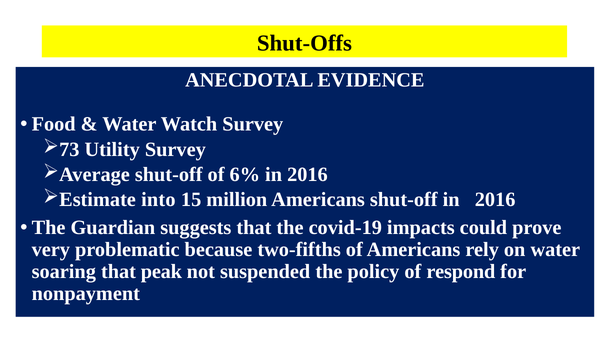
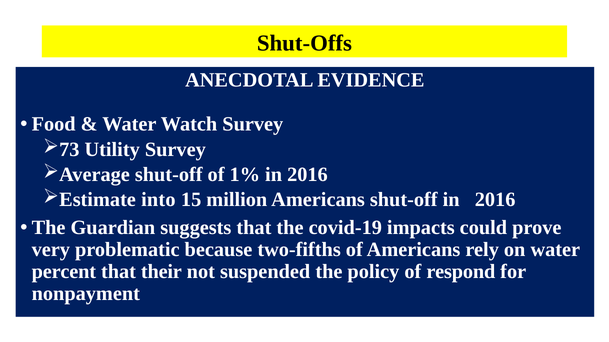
6%: 6% -> 1%
soaring: soaring -> percent
peak: peak -> their
